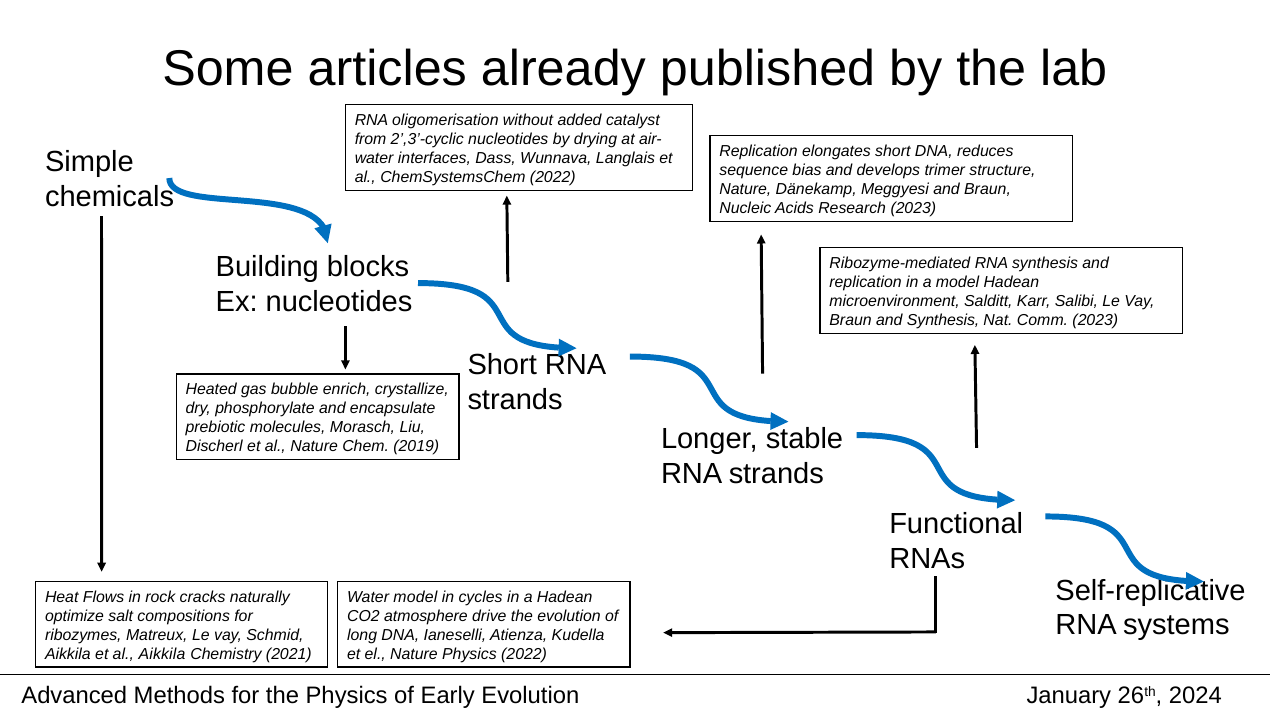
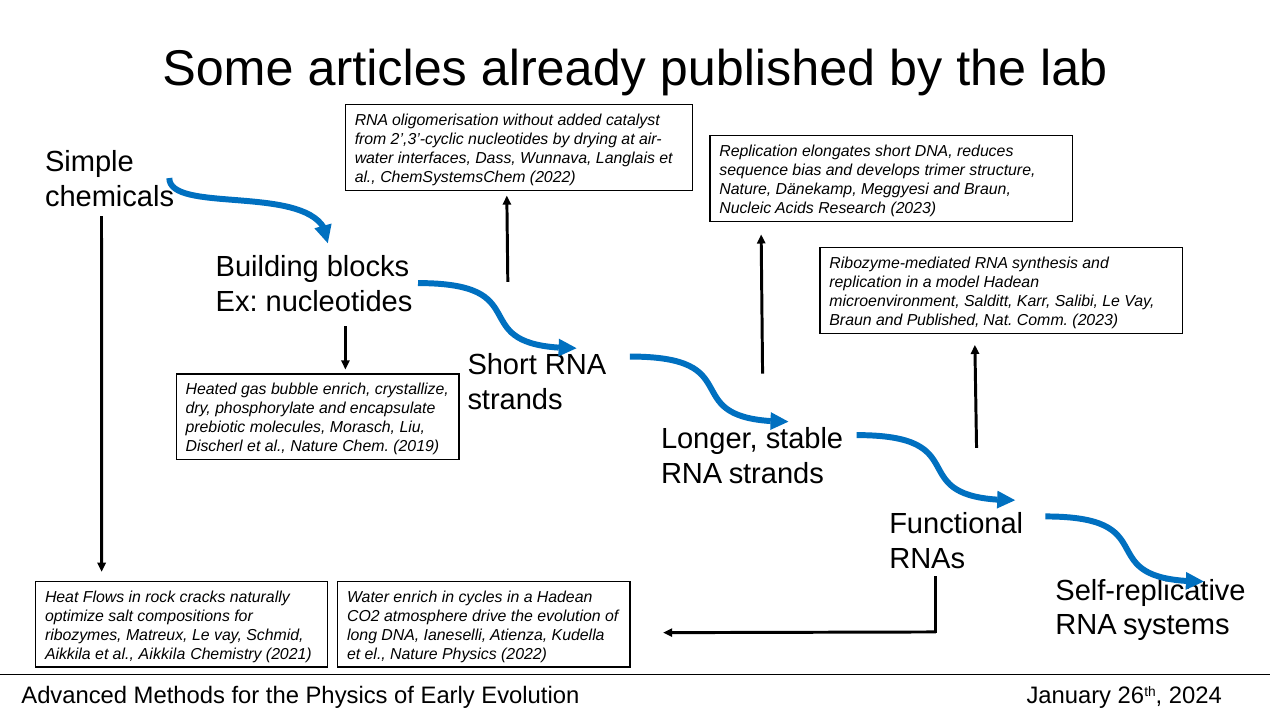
and Synthesis: Synthesis -> Published
Water model: model -> enrich
